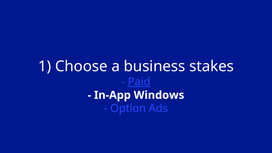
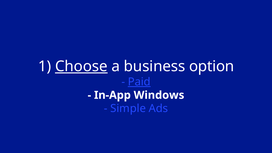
Choose underline: none -> present
stakes: stakes -> option
Option: Option -> Simple
